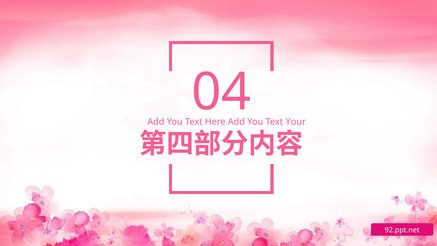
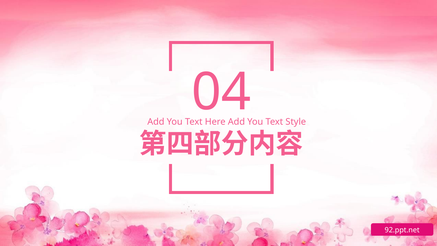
Your: Your -> Style
